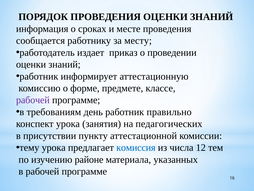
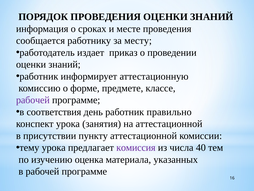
требованиям: требованиям -> соответствия
на педагогических: педагогических -> аттестационной
комиссия colour: blue -> purple
12: 12 -> 40
районе: районе -> оценка
